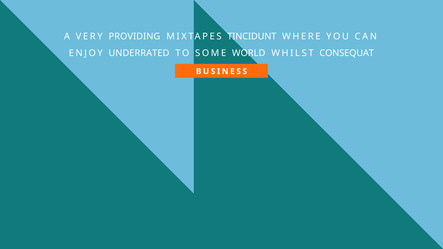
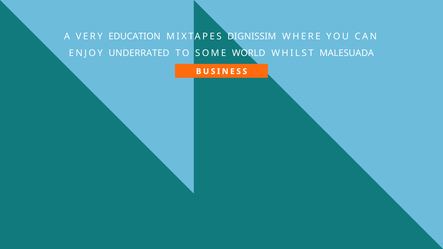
PROVIDING: PROVIDING -> EDUCATION
TINCIDUNT: TINCIDUNT -> DIGNISSIM
CONSEQUAT: CONSEQUAT -> MALESUADA
